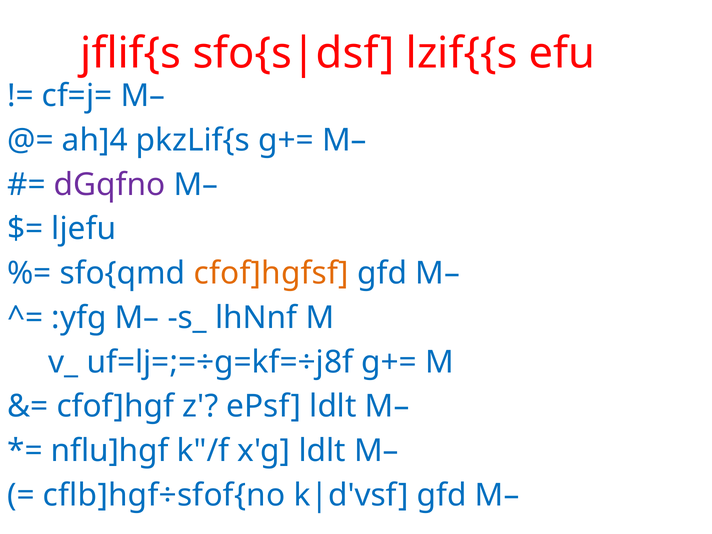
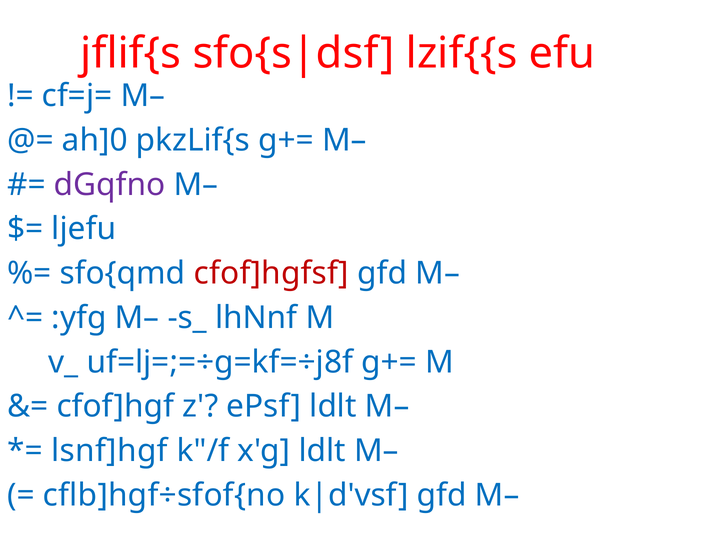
ah]4: ah]4 -> ah]0
cfof]hgfsf colour: orange -> red
nflu]hgf: nflu]hgf -> lsnf]hgf
